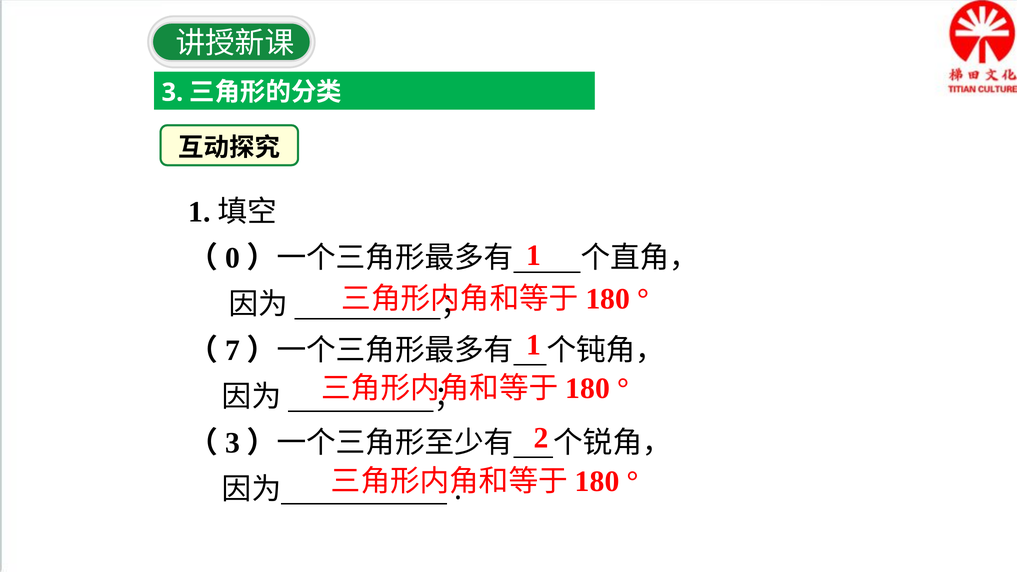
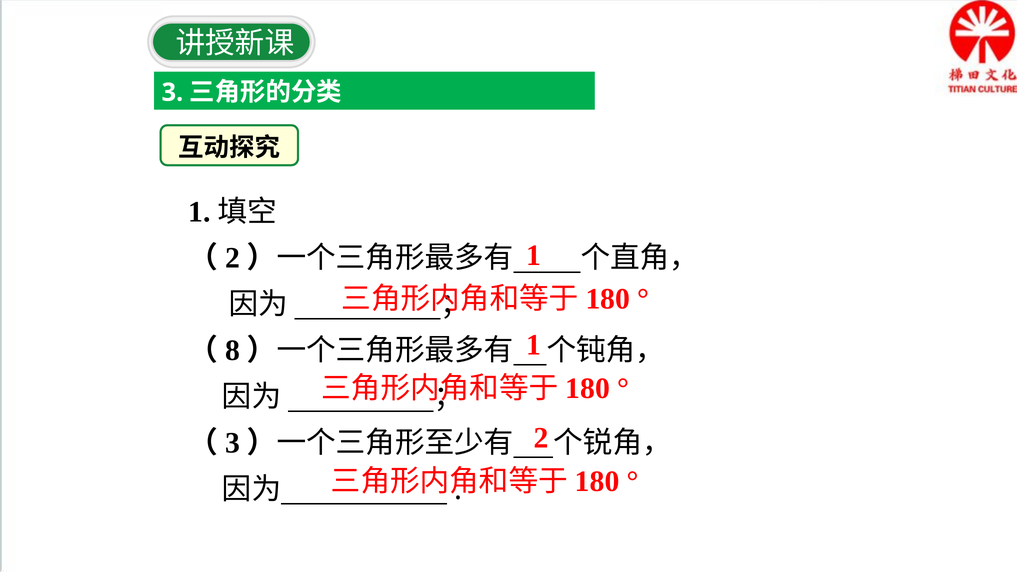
0 at (232, 258): 0 -> 2
7: 7 -> 8
